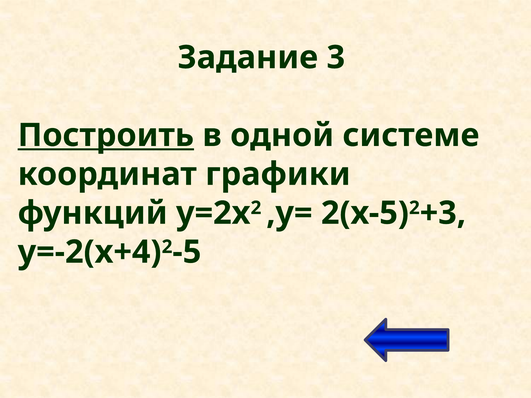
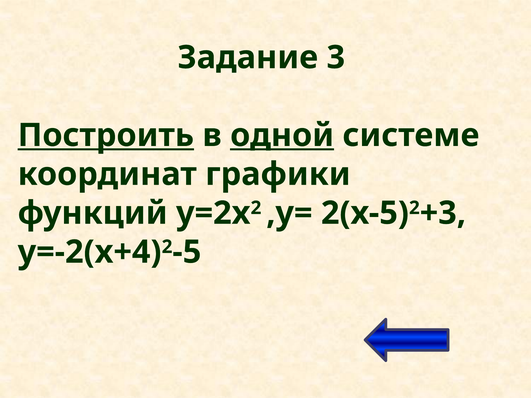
одной underline: none -> present
